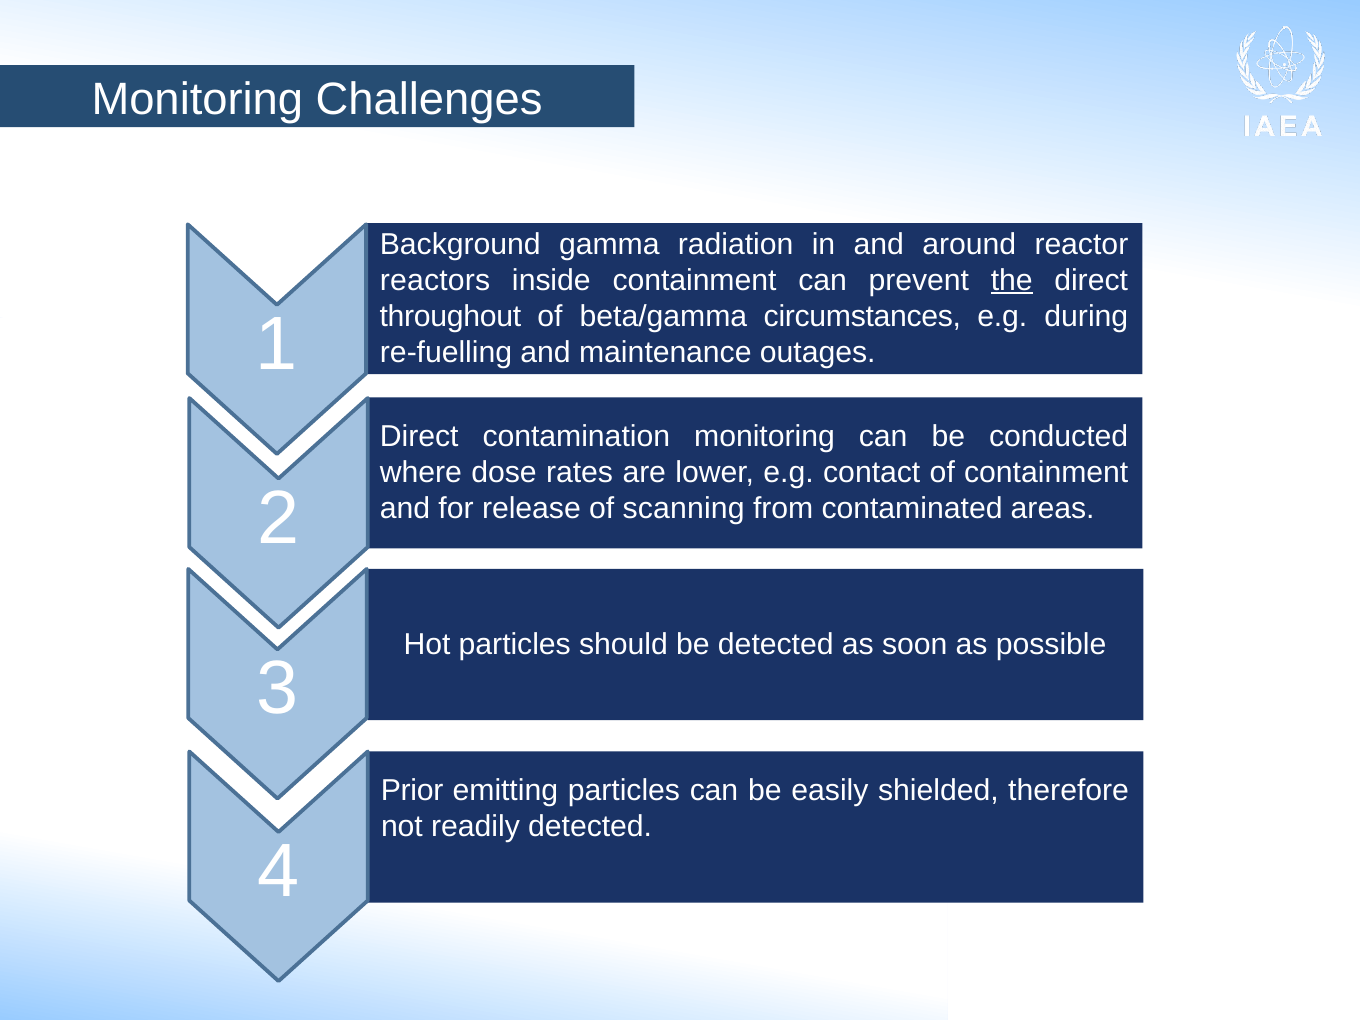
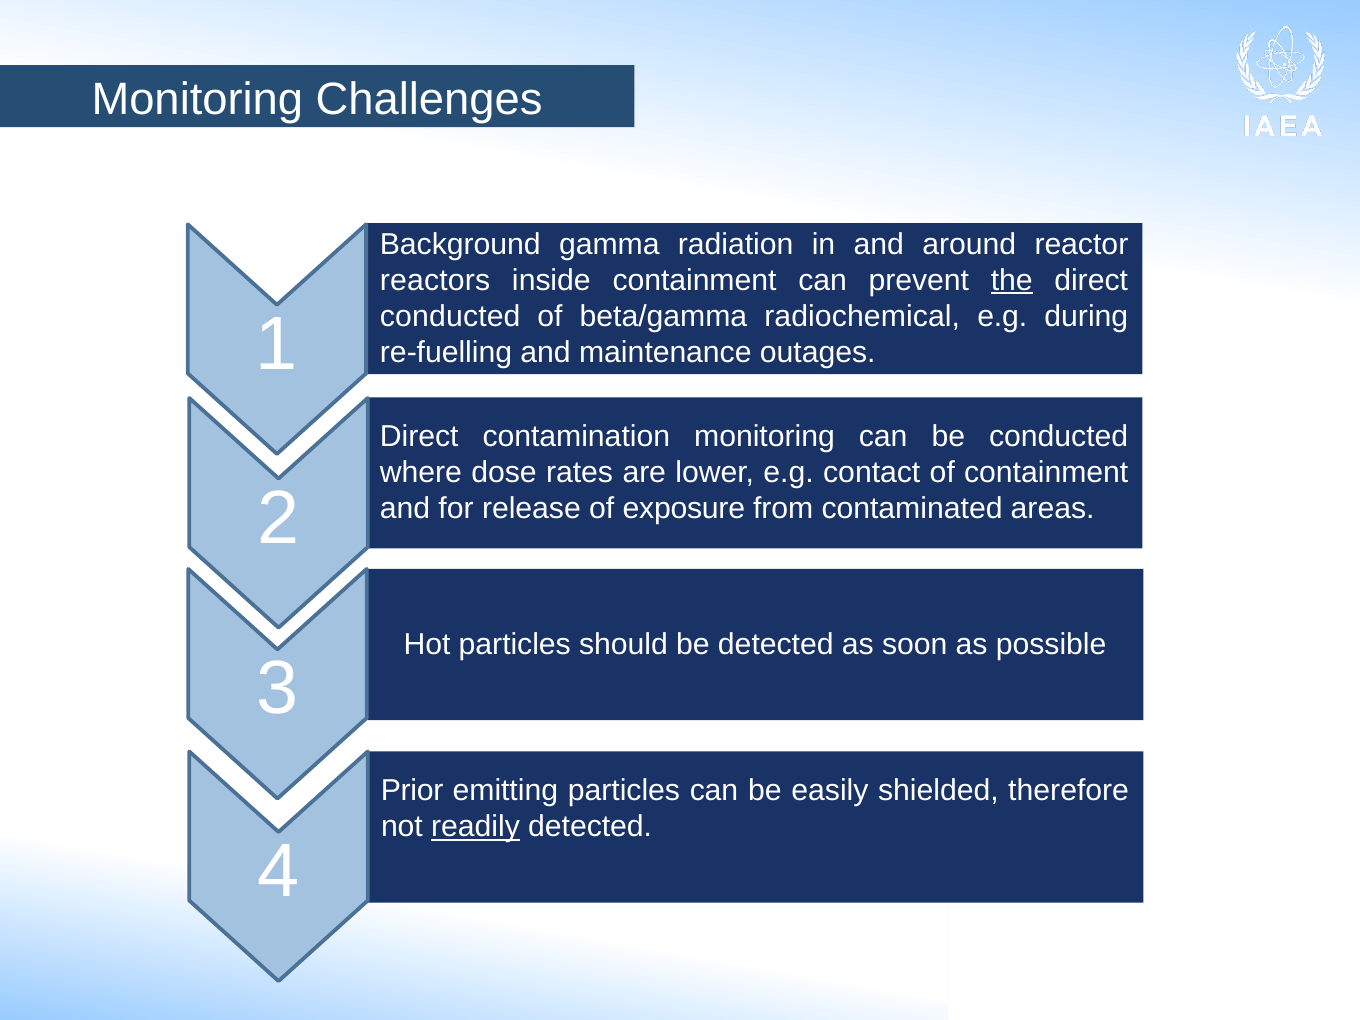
throughout at (450, 317): throughout -> conducted
circumstances: circumstances -> radiochemical
scanning: scanning -> exposure
readily underline: none -> present
